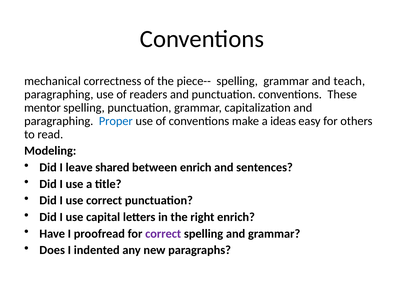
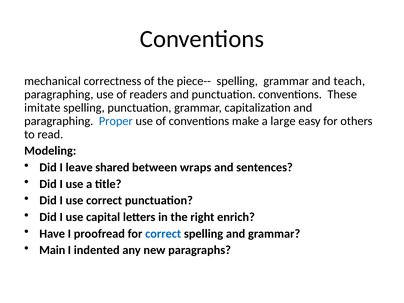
mentor: mentor -> imitate
ideas: ideas -> large
between enrich: enrich -> wraps
correct at (163, 234) colour: purple -> blue
Does: Does -> Main
